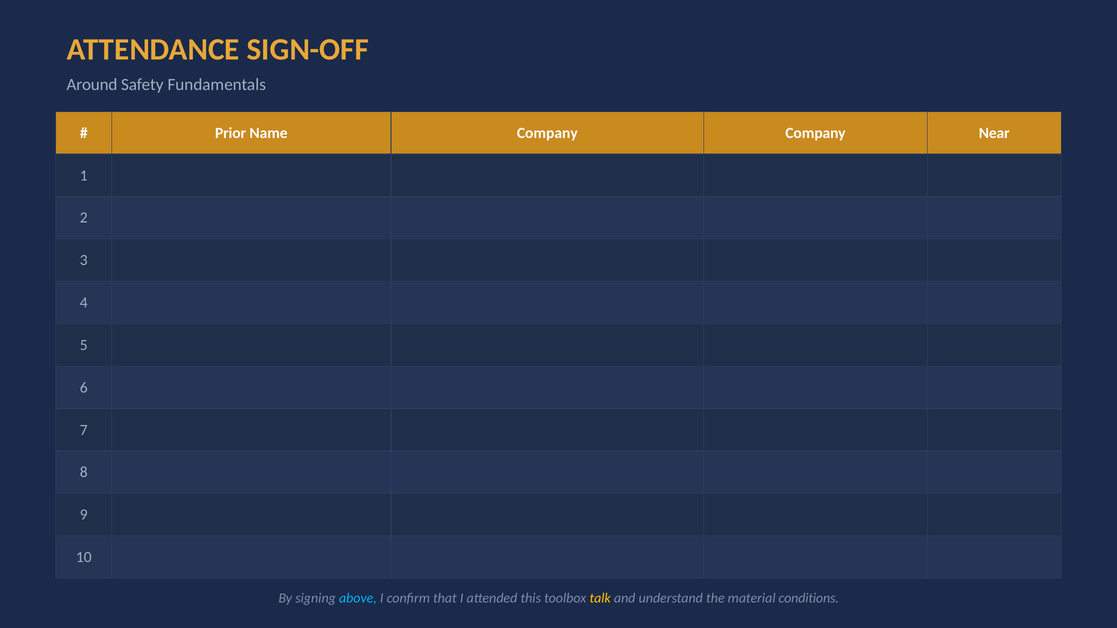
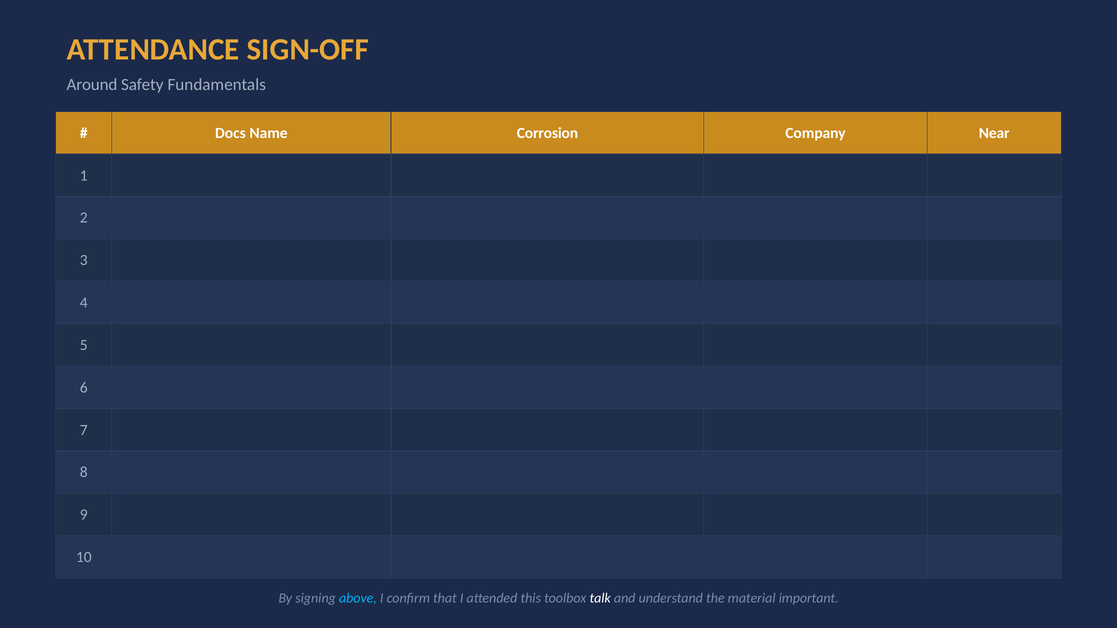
Prior: Prior -> Docs
Name Company: Company -> Corrosion
talk colour: yellow -> white
conditions: conditions -> important
